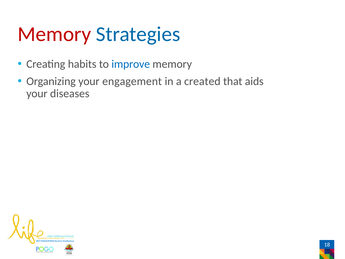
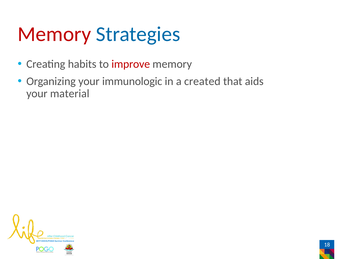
improve colour: blue -> red
engagement: engagement -> immunologic
diseases: diseases -> material
